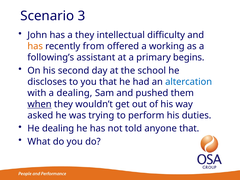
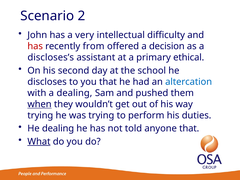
3: 3 -> 2
a they: they -> very
has at (35, 46) colour: orange -> red
working: working -> decision
following’s: following’s -> discloses’s
begins: begins -> ethical
asked at (40, 115): asked -> trying
What underline: none -> present
